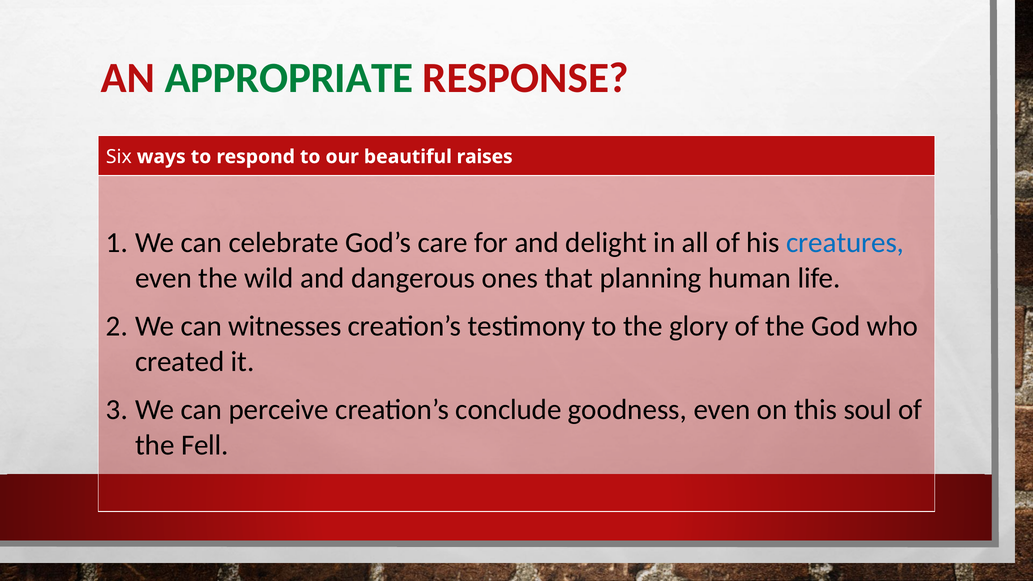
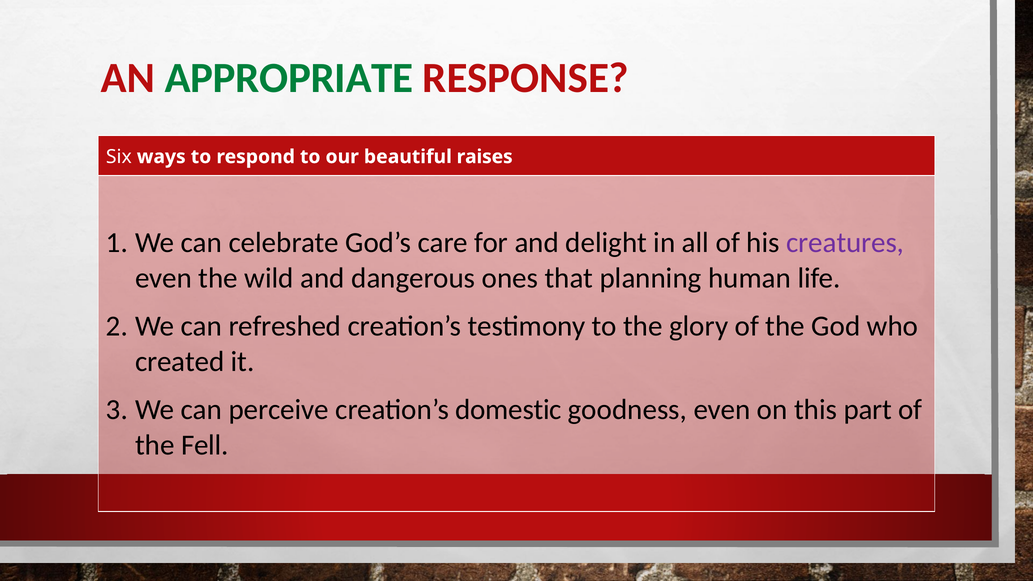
creatures colour: blue -> purple
witnesses: witnesses -> refreshed
conclude: conclude -> domestic
soul: soul -> part
